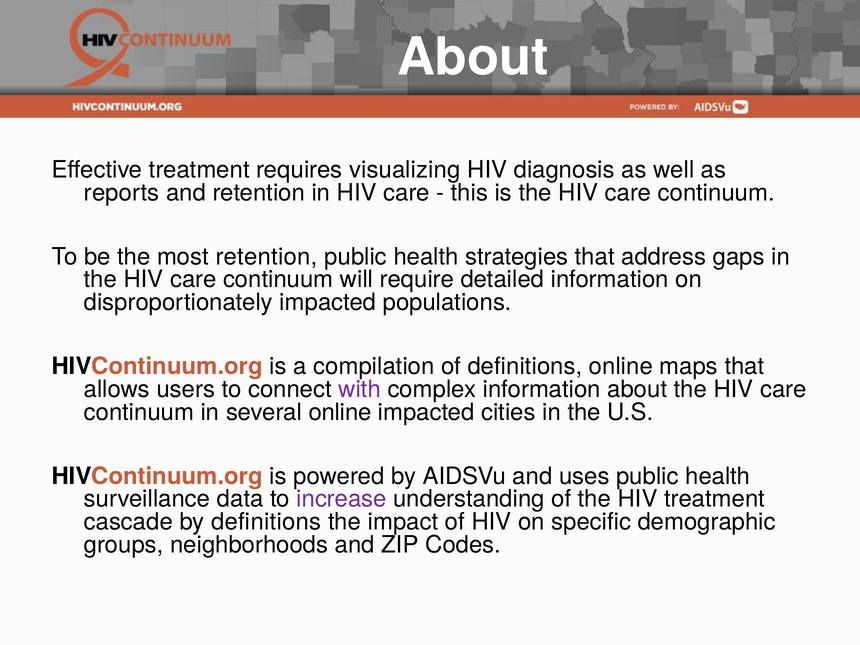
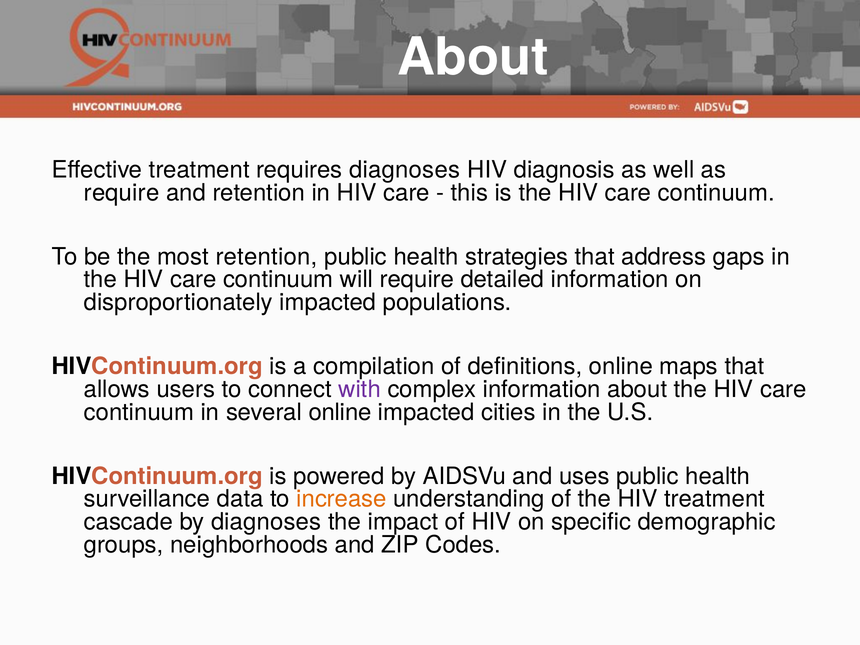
requires visualizing: visualizing -> diagnoses
reports at (122, 193): reports -> require
increase colour: purple -> orange
by definitions: definitions -> diagnoses
